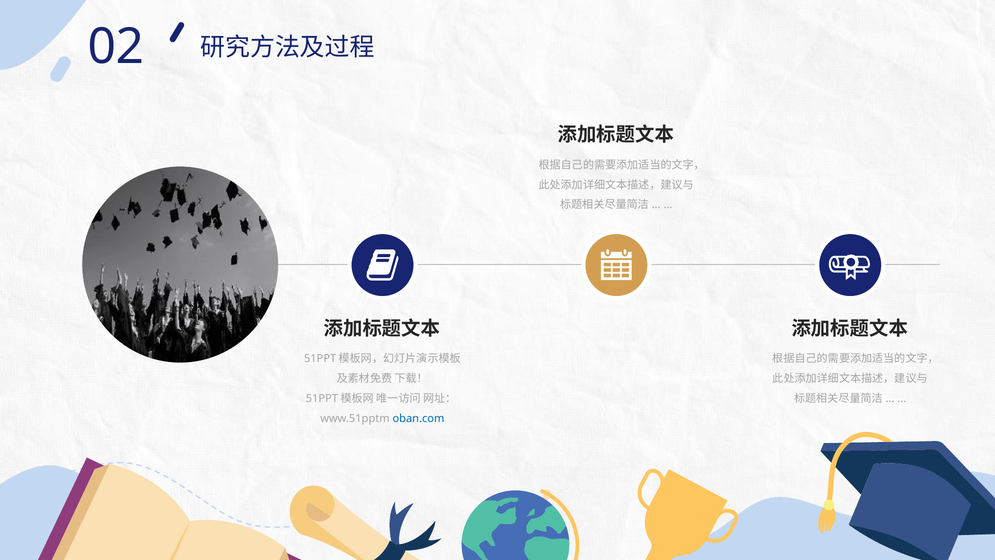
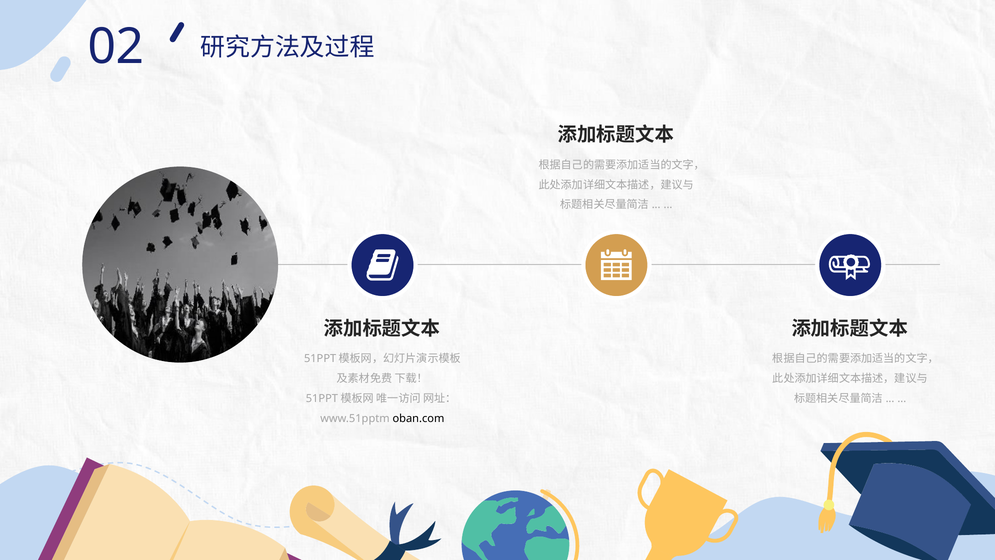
oban.com colour: blue -> black
